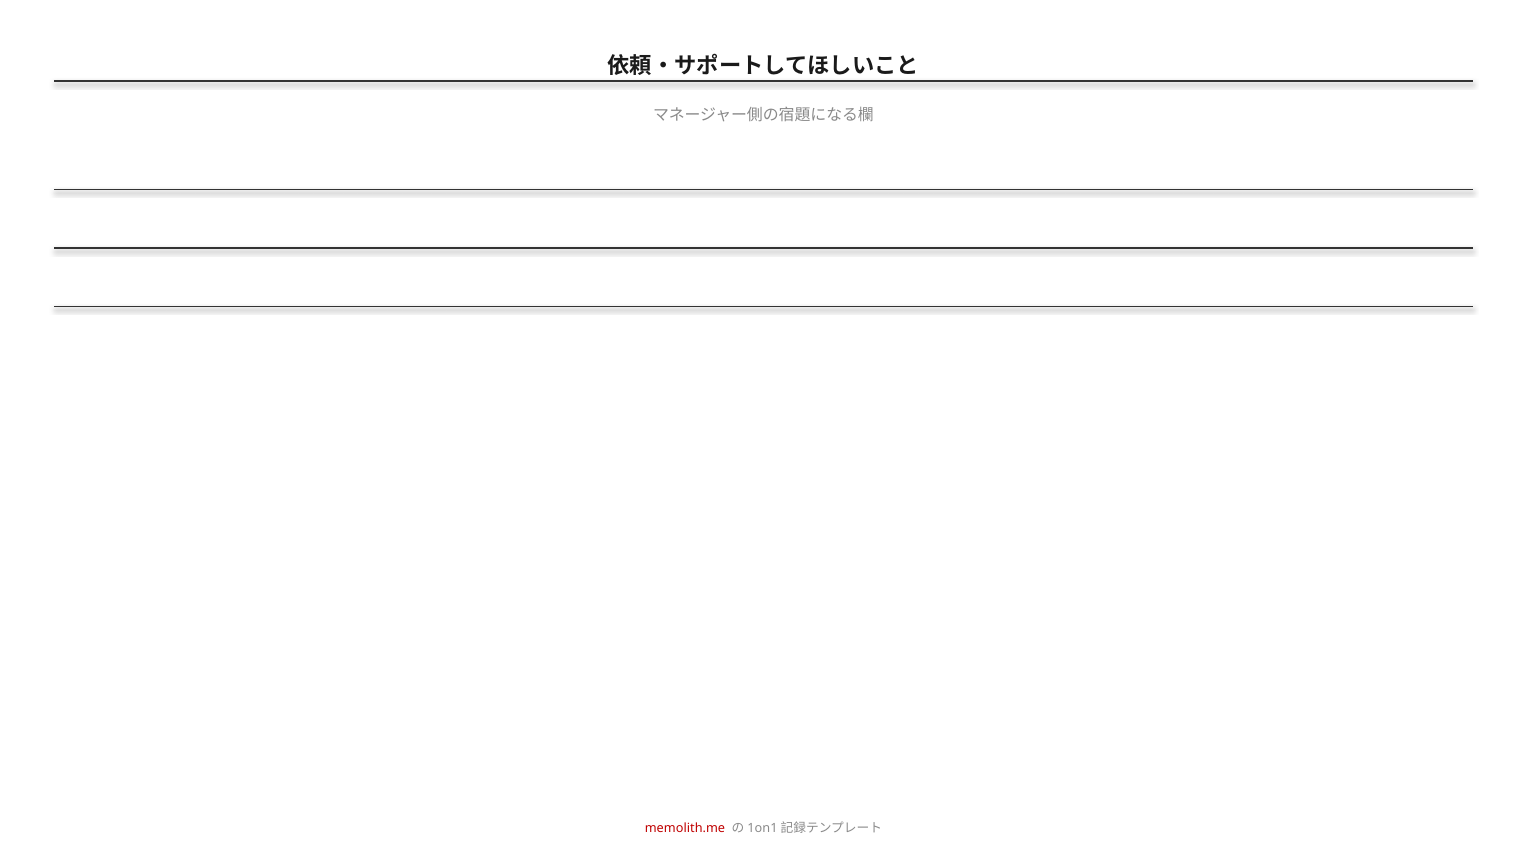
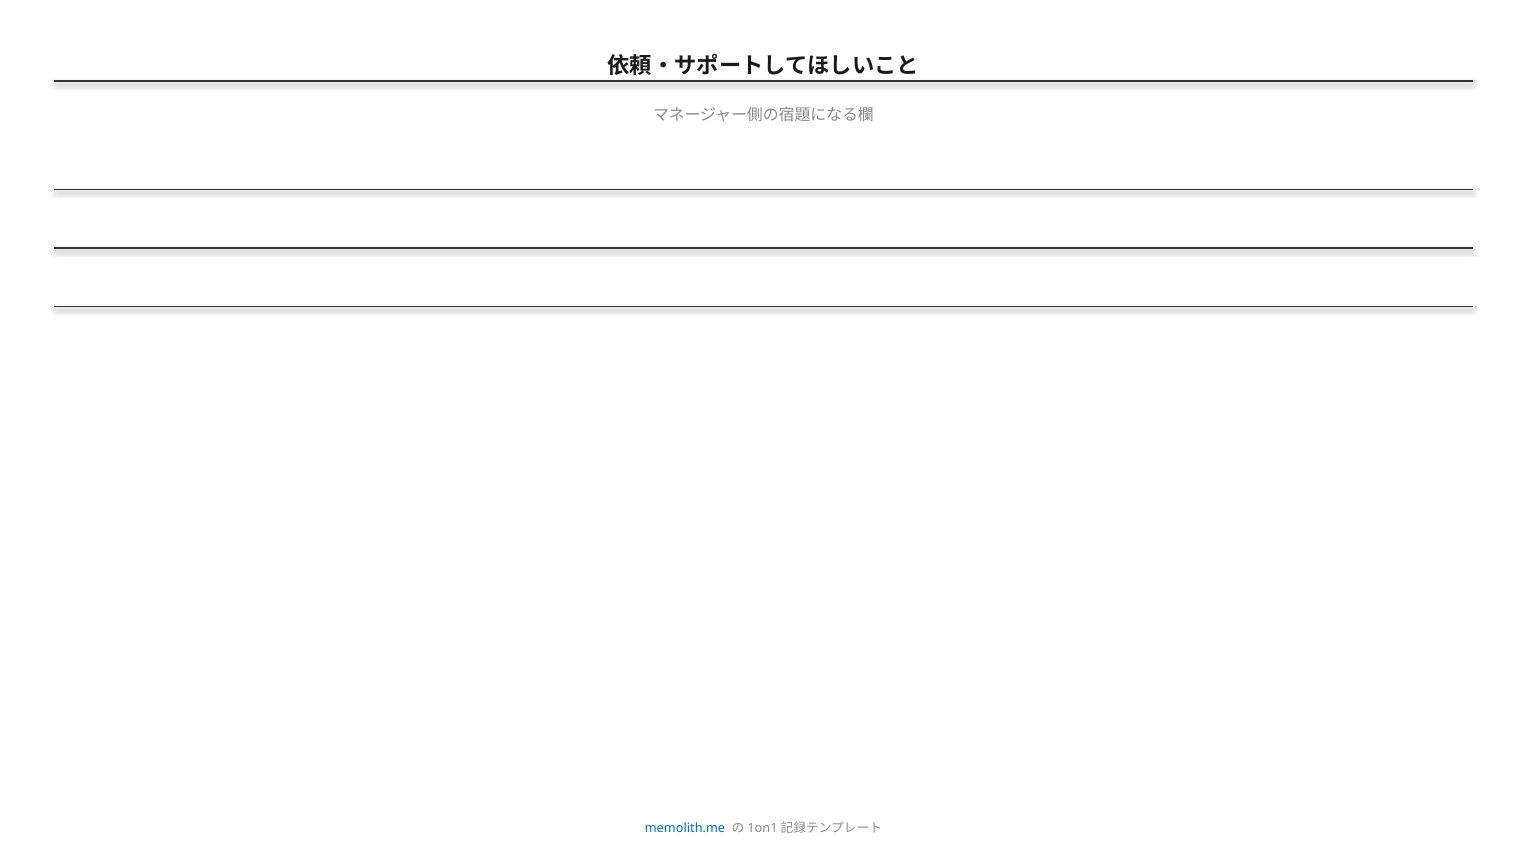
memolith.me colour: red -> blue
